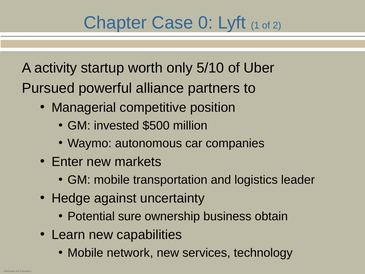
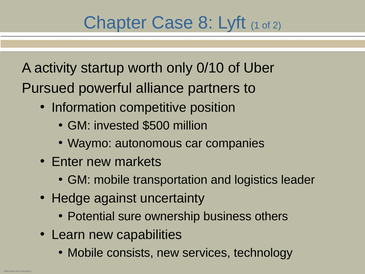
0: 0 -> 8
5/10: 5/10 -> 0/10
Managerial: Managerial -> Information
obtain: obtain -> others
network: network -> consists
